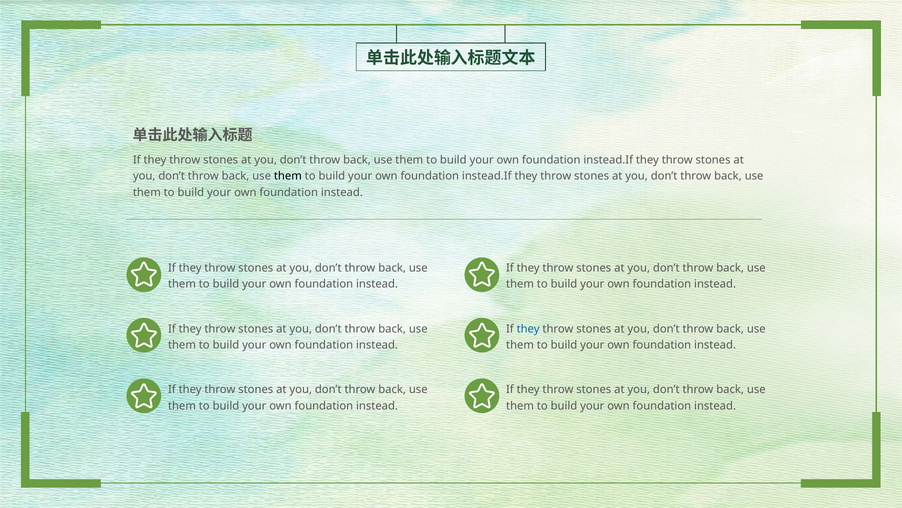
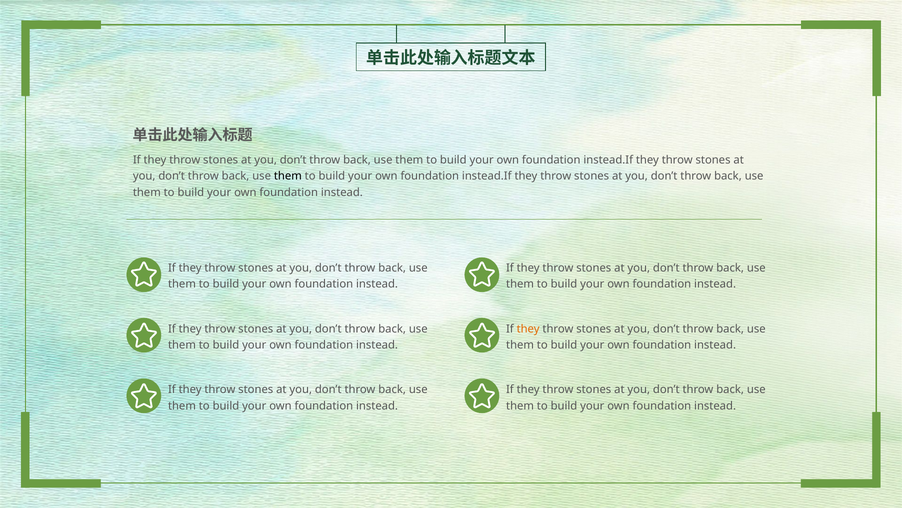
they at (528, 329) colour: blue -> orange
